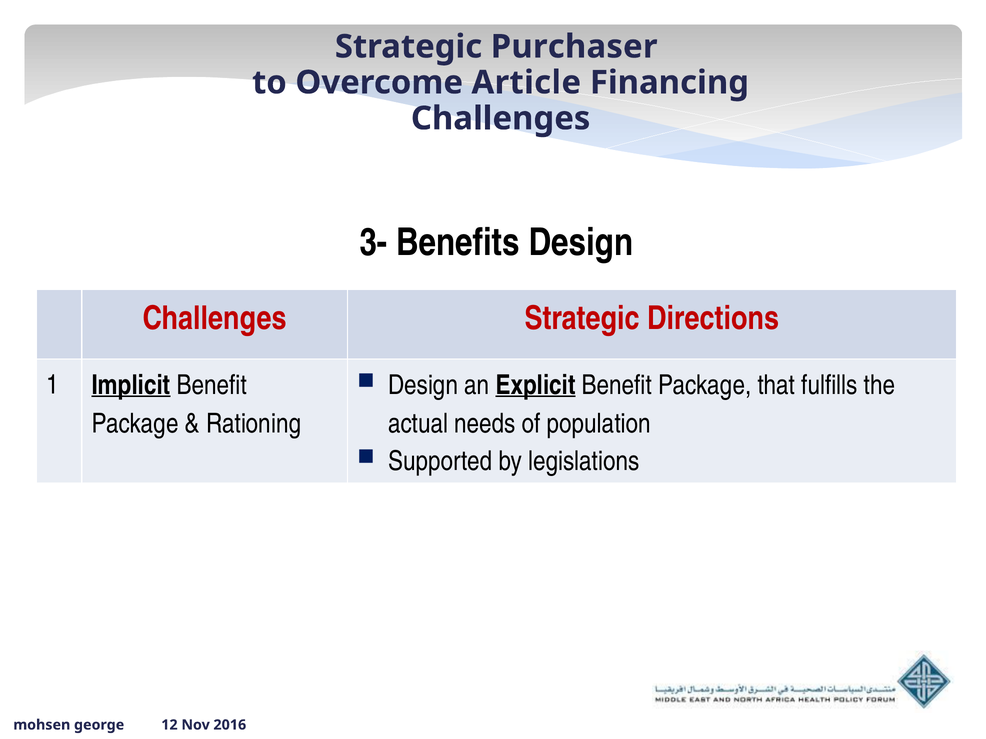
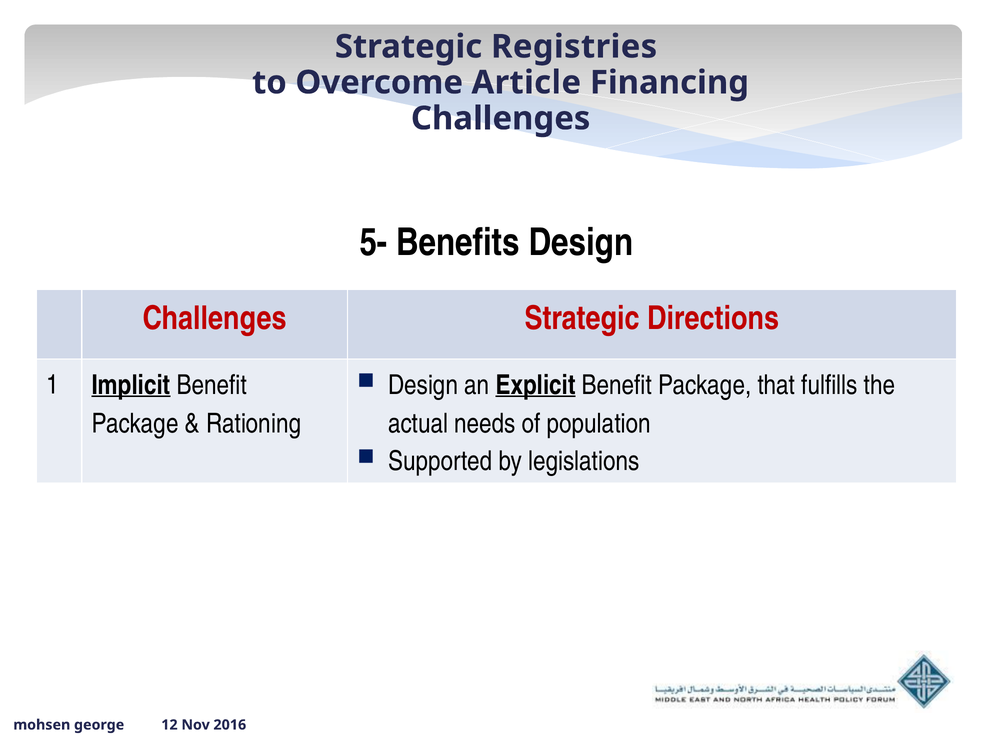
Purchaser: Purchaser -> Registries
3-: 3- -> 5-
